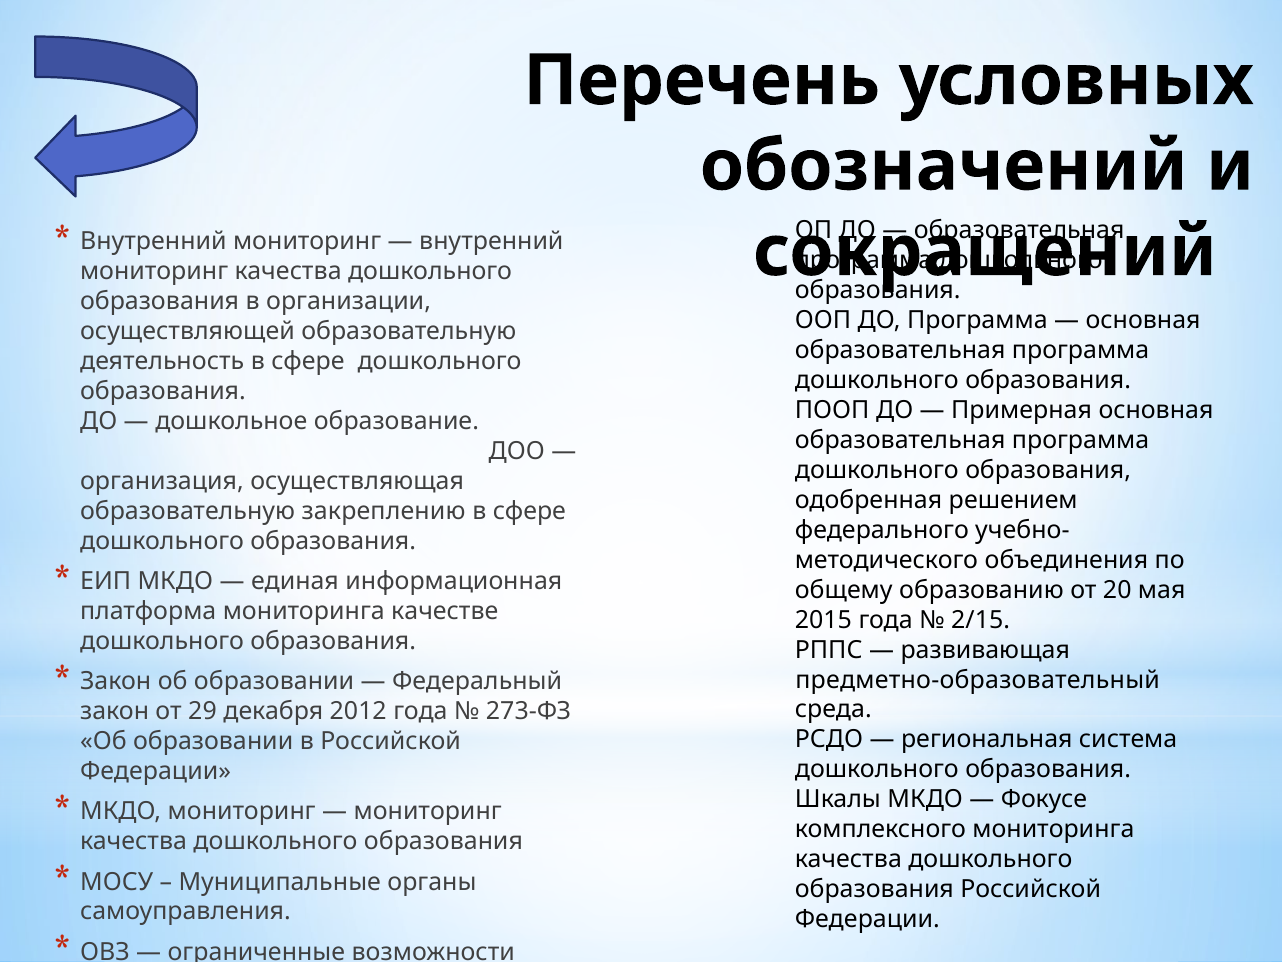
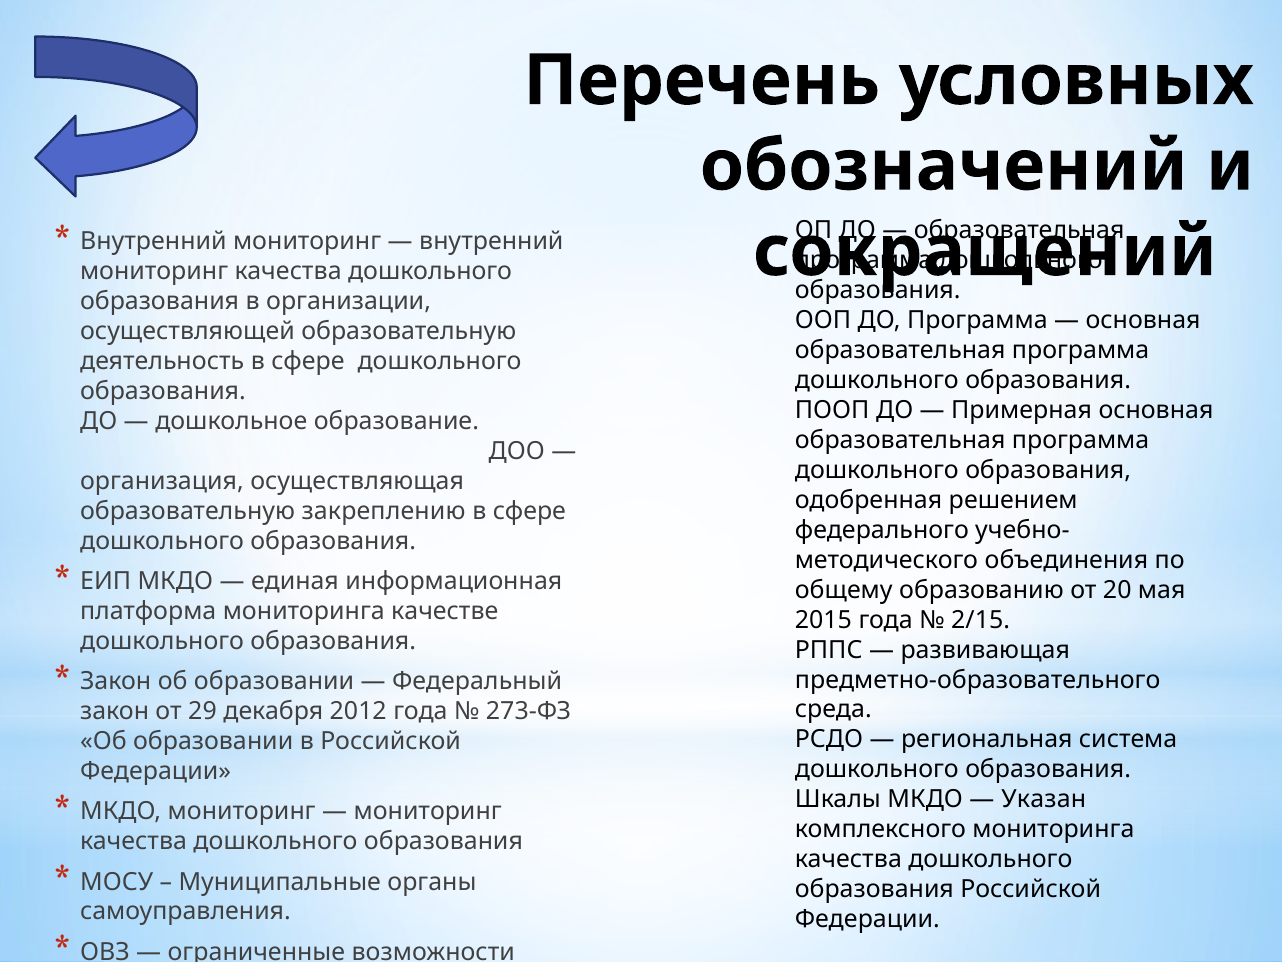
предметно-образовательный: предметно-образовательный -> предметно-образовательного
Фокусе: Фокусе -> Указан
